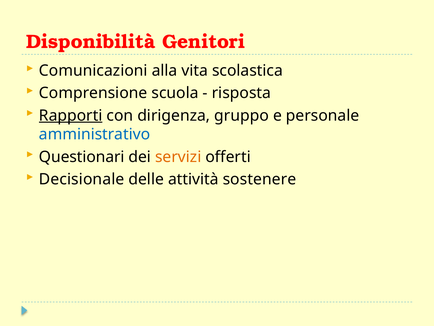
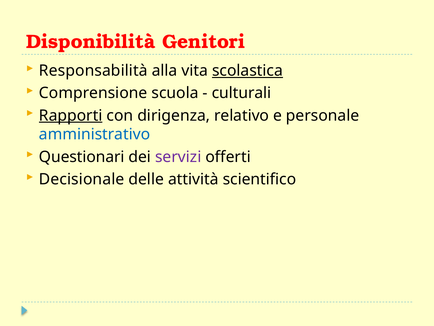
Comunicazioni: Comunicazioni -> Responsabilità
scolastica underline: none -> present
risposta: risposta -> culturali
gruppo: gruppo -> relativo
servizi colour: orange -> purple
sostenere: sostenere -> scientifico
